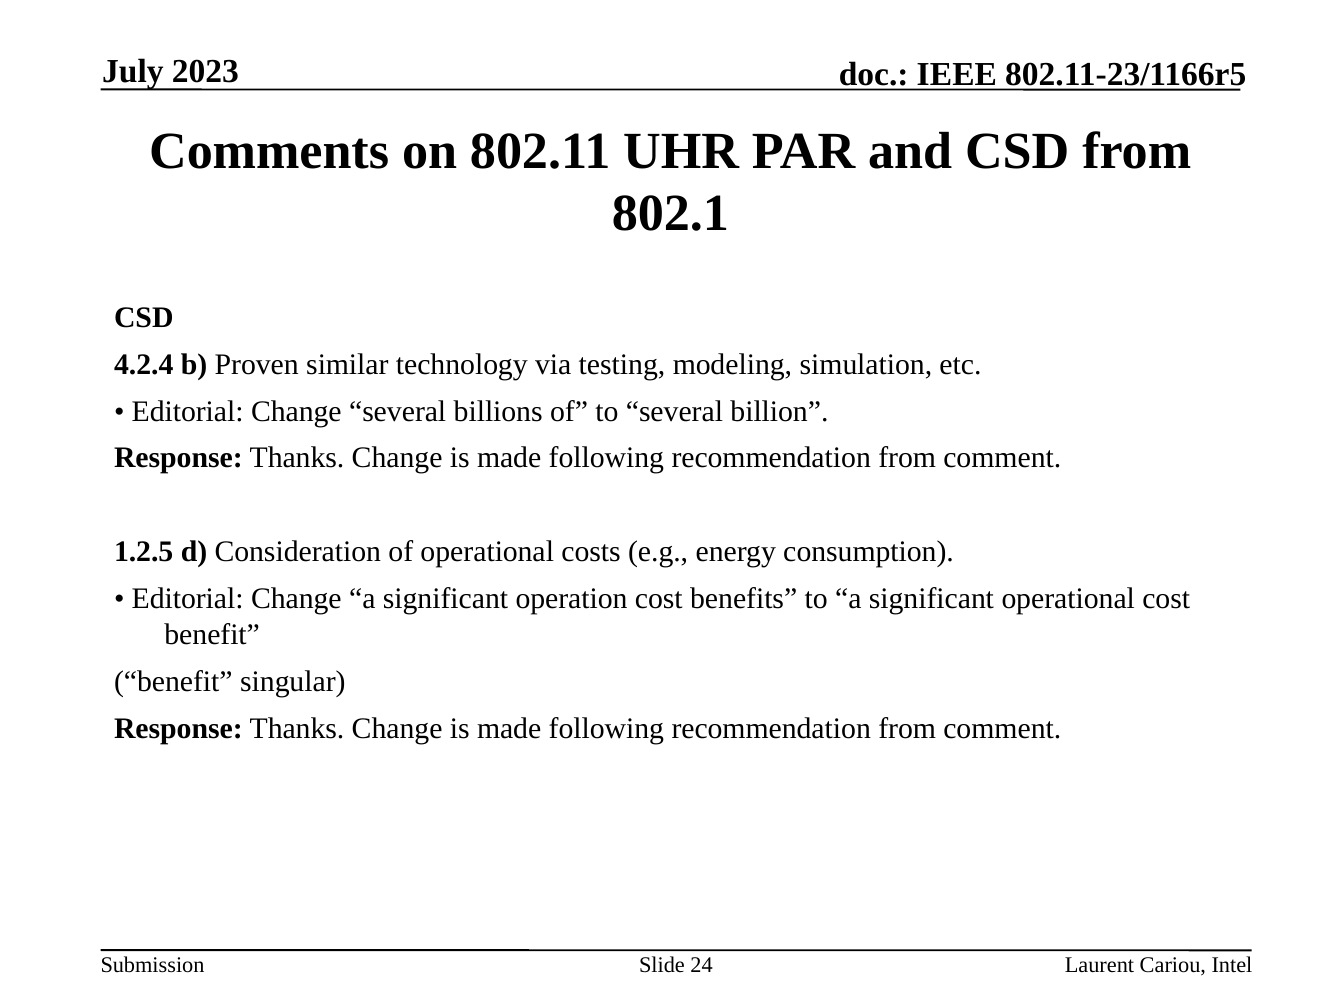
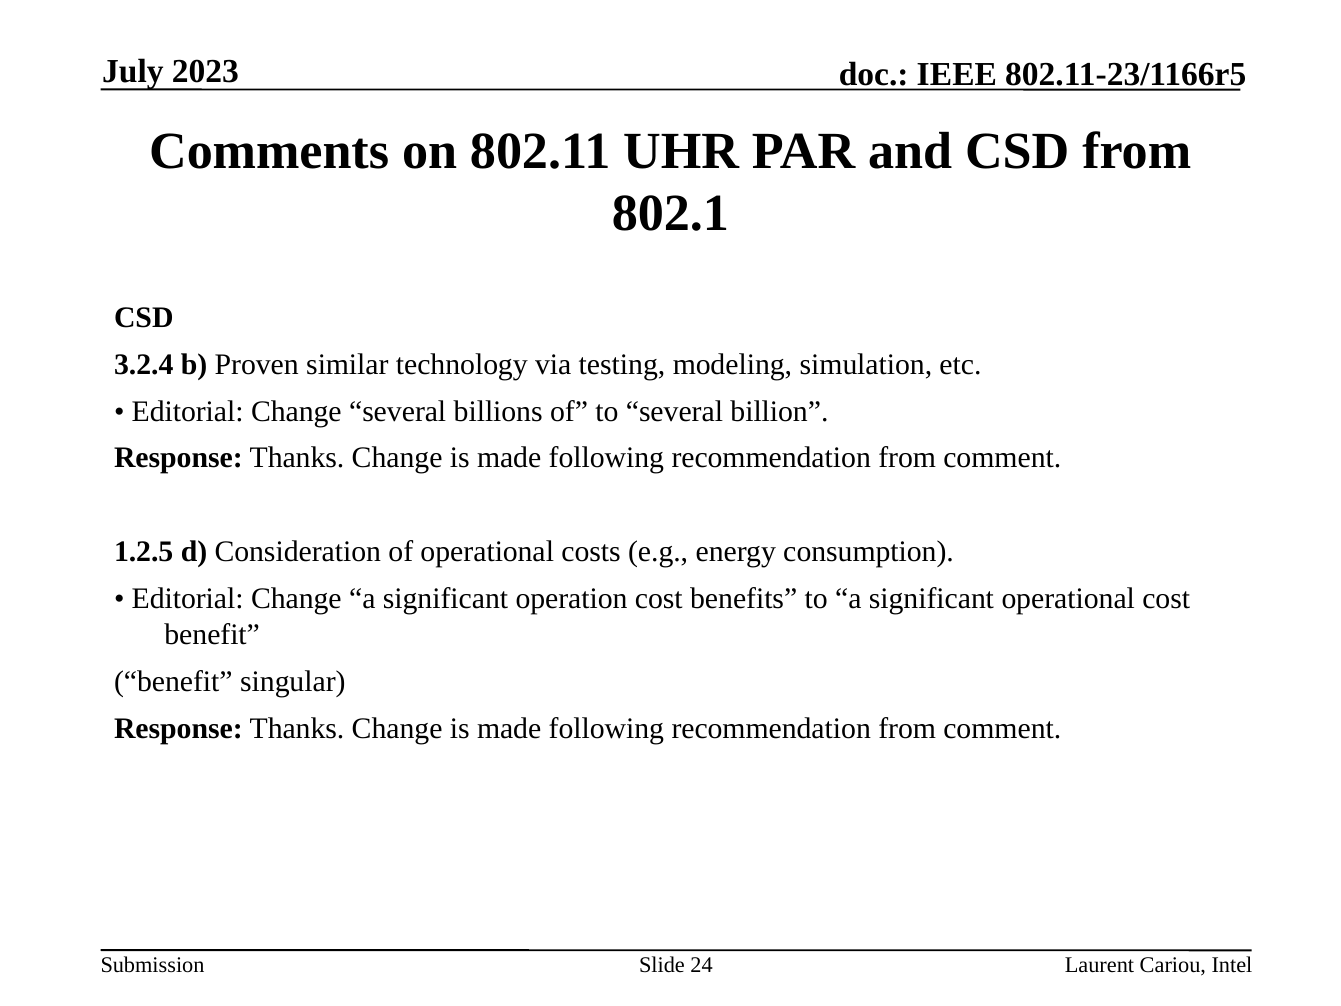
4.2.4: 4.2.4 -> 3.2.4
